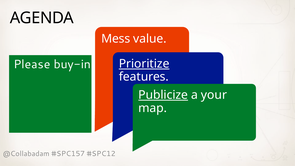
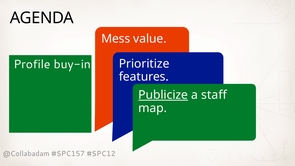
Please: Please -> Profile
Prioritize underline: present -> none
your: your -> staff
